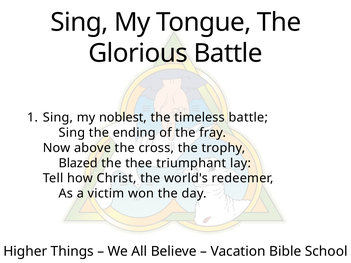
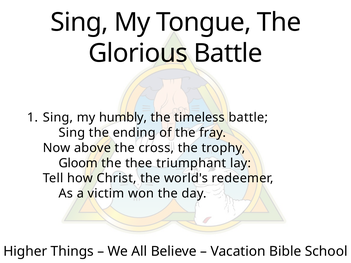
noblest: noblest -> humbly
Blazed: Blazed -> Gloom
